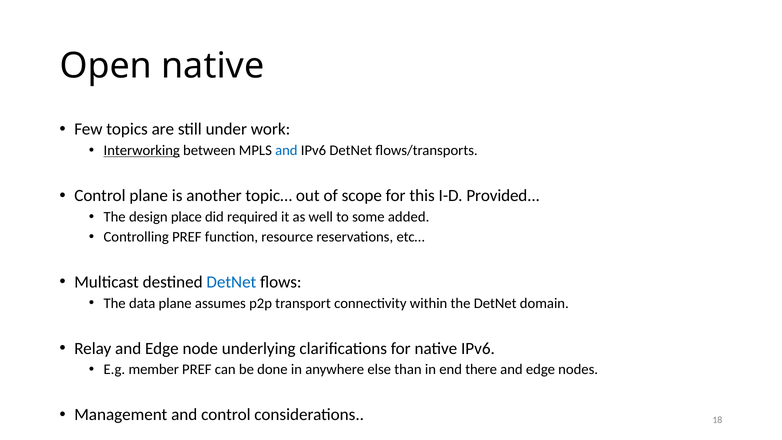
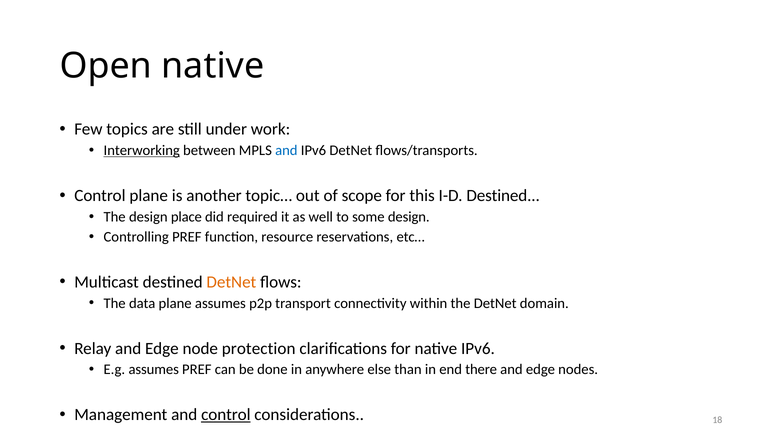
I-D Provided: Provided -> Destined
some added: added -> design
DetNet at (231, 282) colour: blue -> orange
underlying: underlying -> protection
E.g member: member -> assumes
control at (226, 415) underline: none -> present
